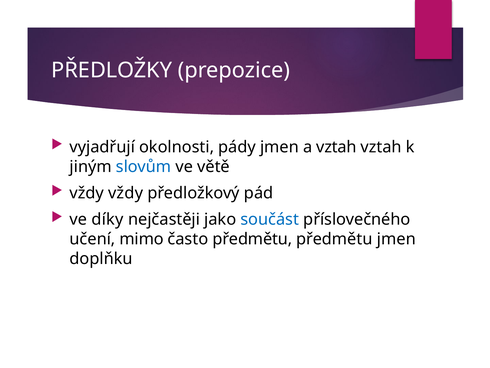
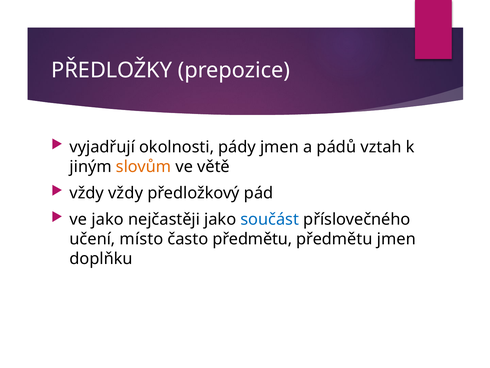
a vztah: vztah -> pádů
slovům colour: blue -> orange
ve díky: díky -> jako
mimo: mimo -> místo
